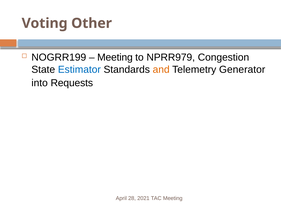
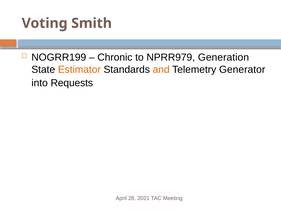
Other: Other -> Smith
Meeting at (115, 57): Meeting -> Chronic
Congestion: Congestion -> Generation
Estimator colour: blue -> orange
